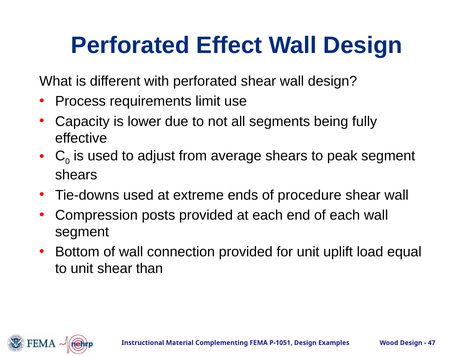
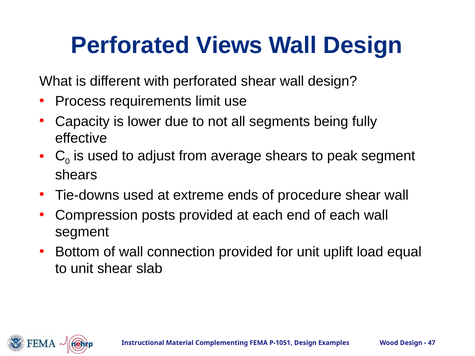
Effect: Effect -> Views
than: than -> slab
